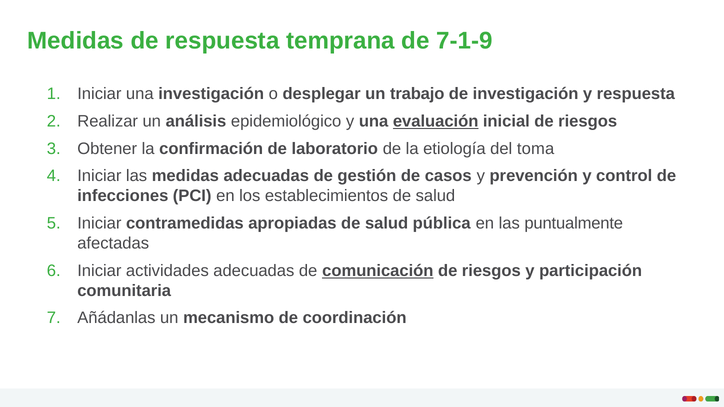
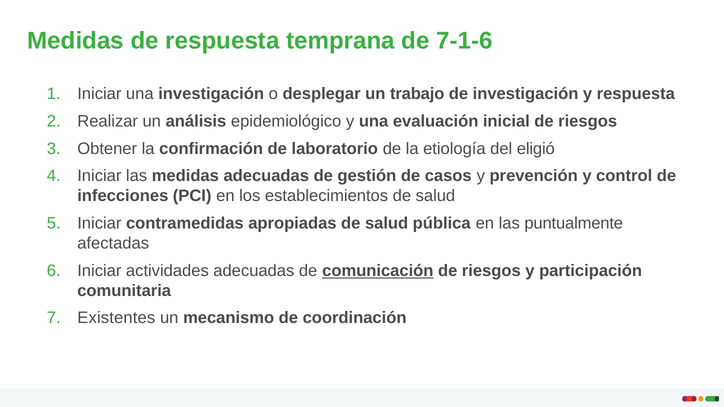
7-1-9: 7-1-9 -> 7-1-6
evaluación underline: present -> none
toma: toma -> eligió
Añádanlas: Añádanlas -> Existentes
